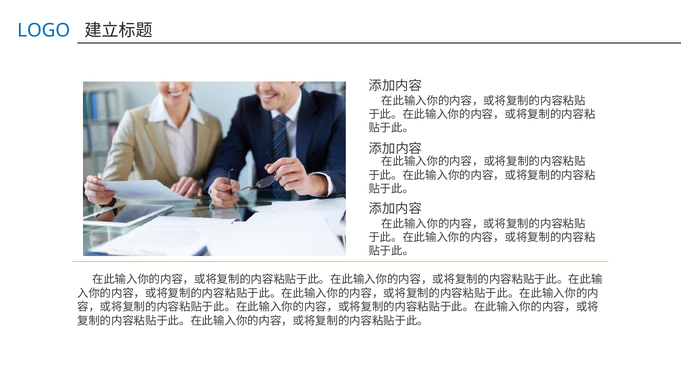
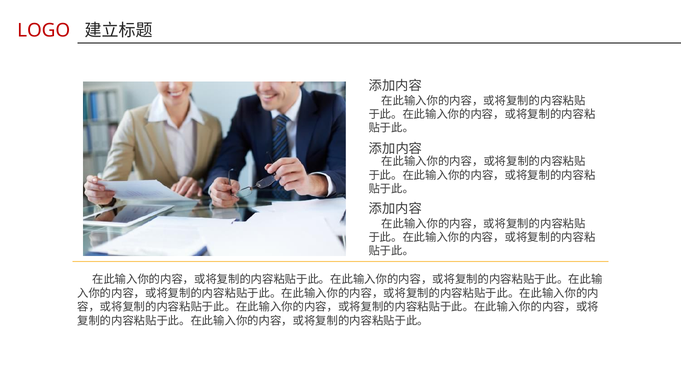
LOGO colour: blue -> red
